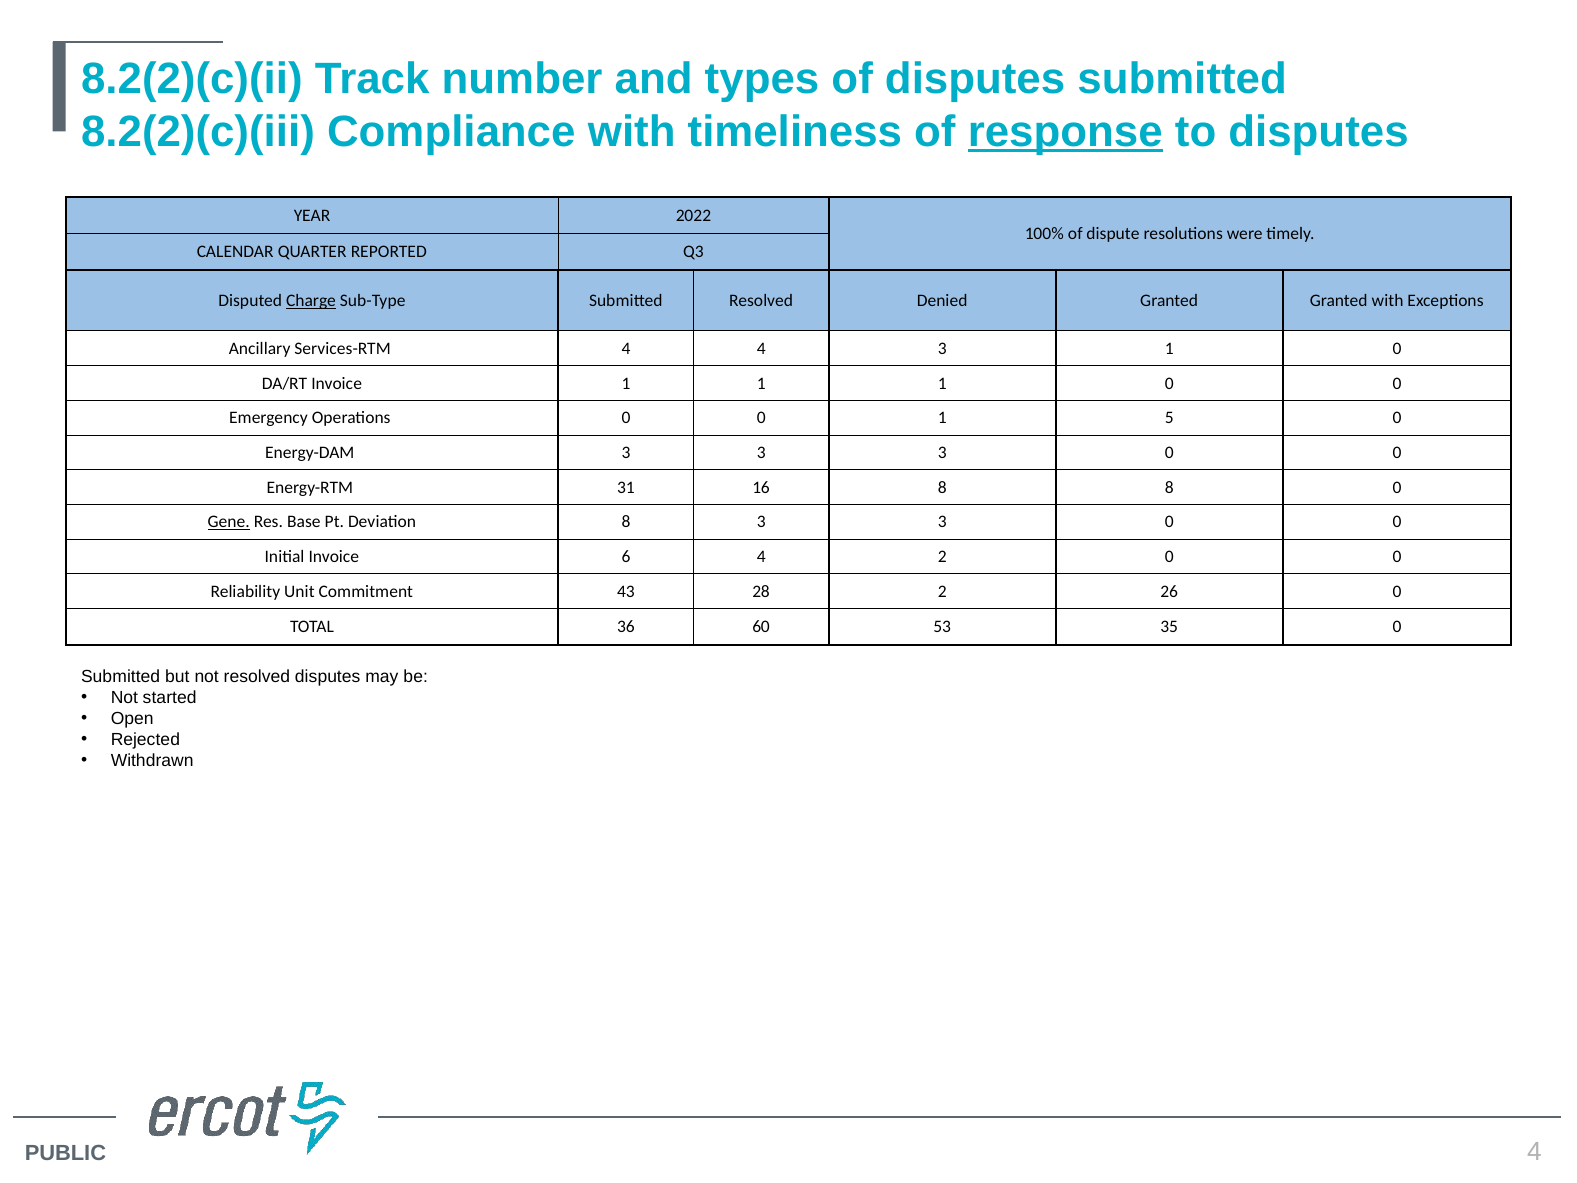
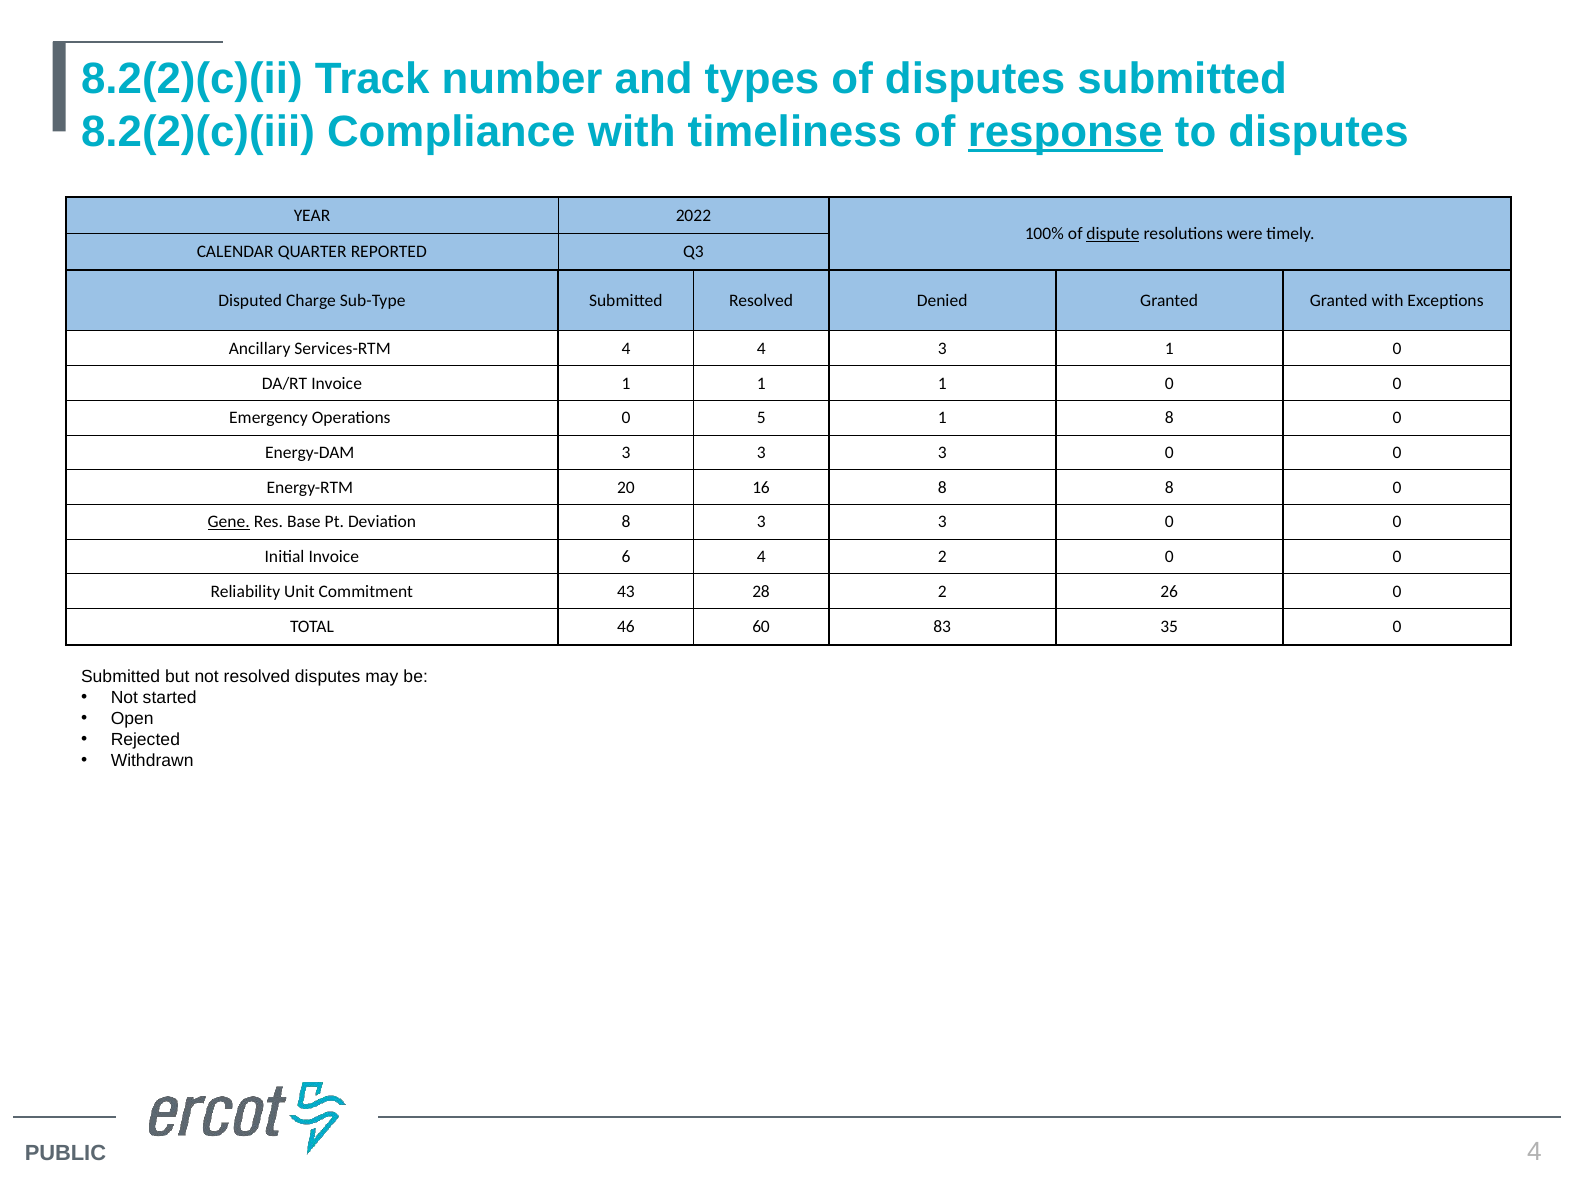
dispute underline: none -> present
Charge underline: present -> none
Operations 0 0: 0 -> 5
1 5: 5 -> 8
31: 31 -> 20
36: 36 -> 46
53: 53 -> 83
